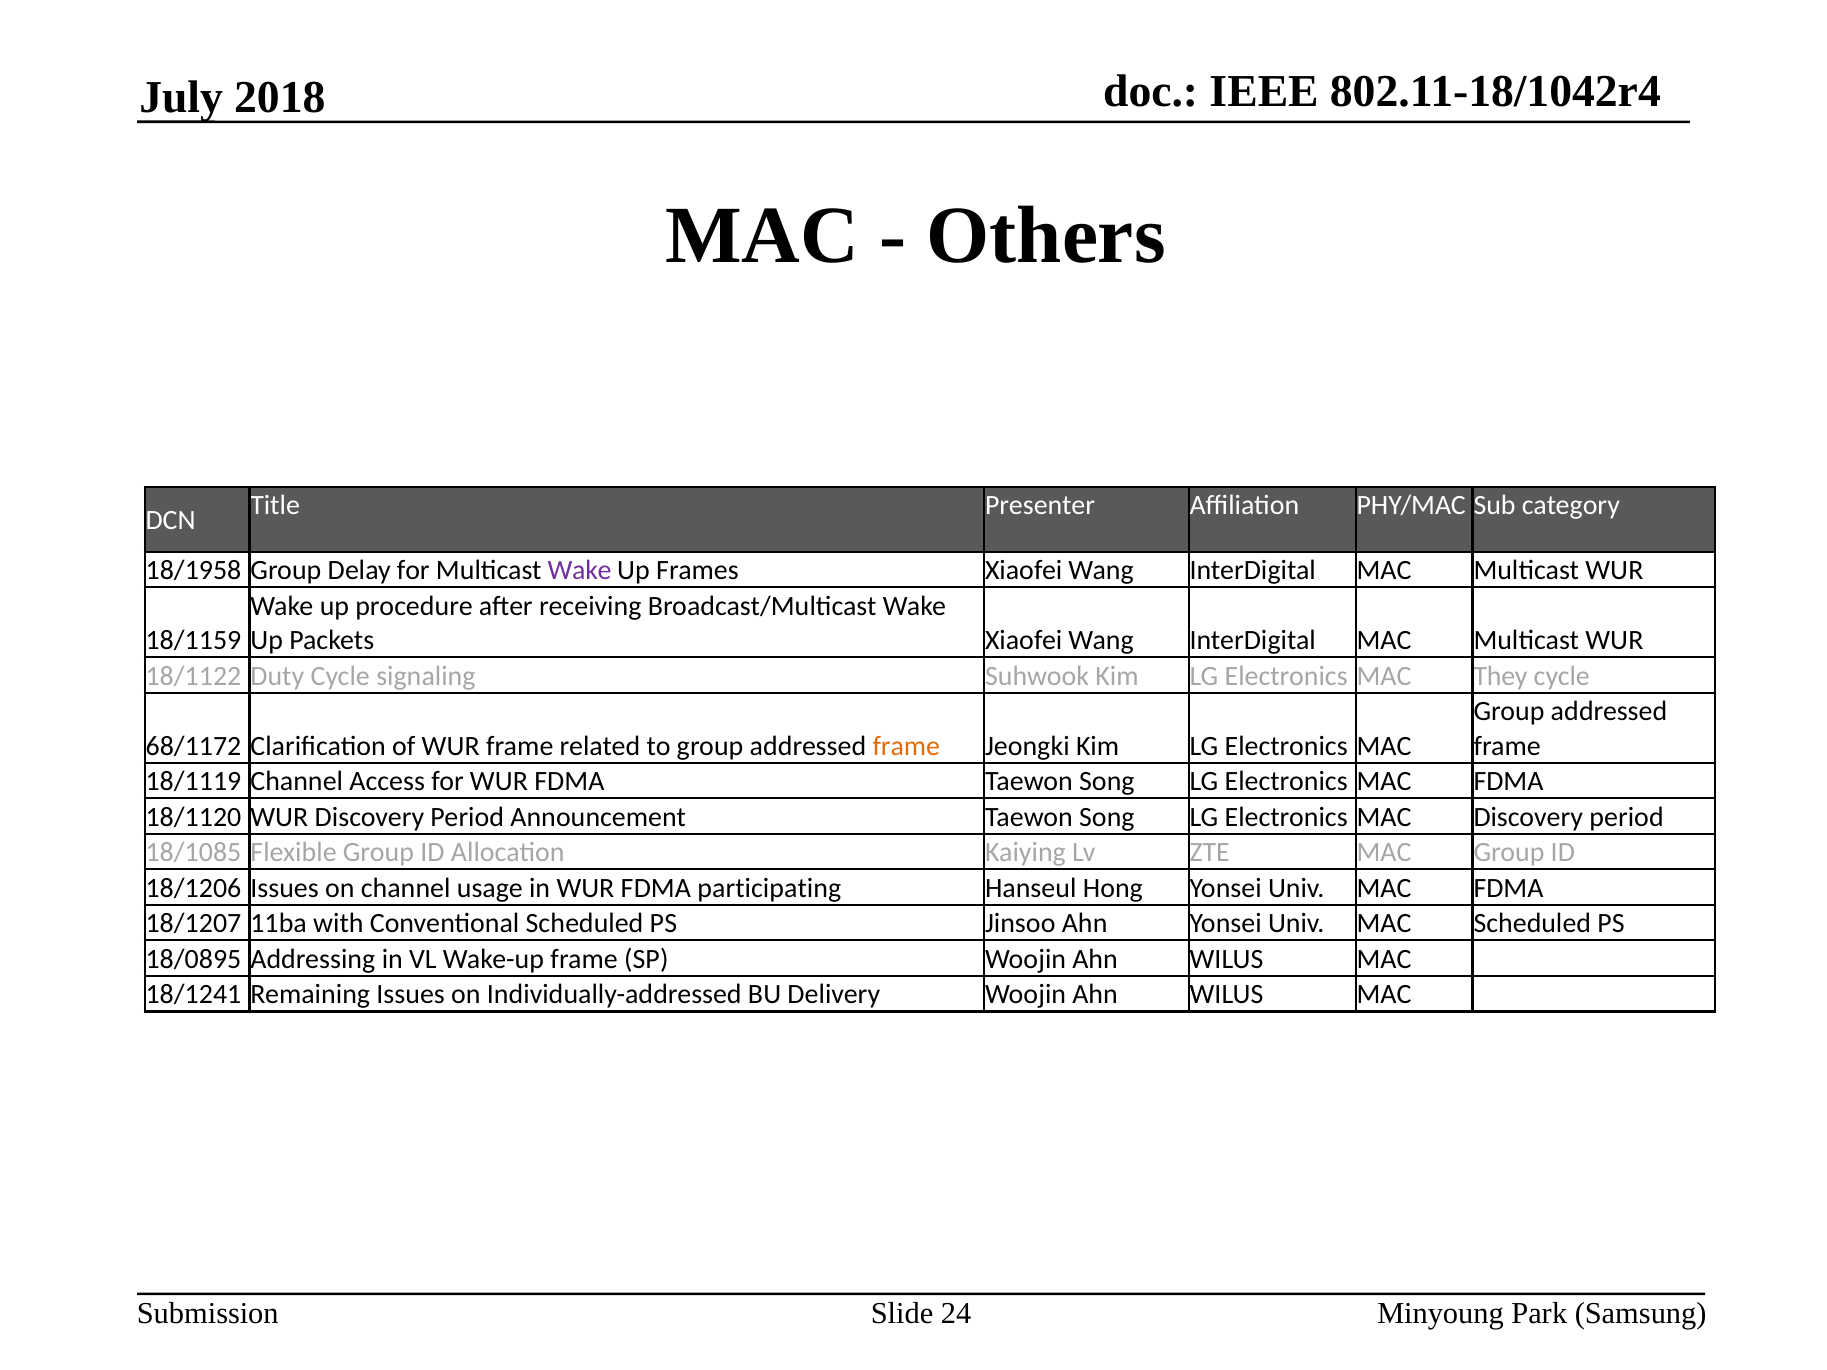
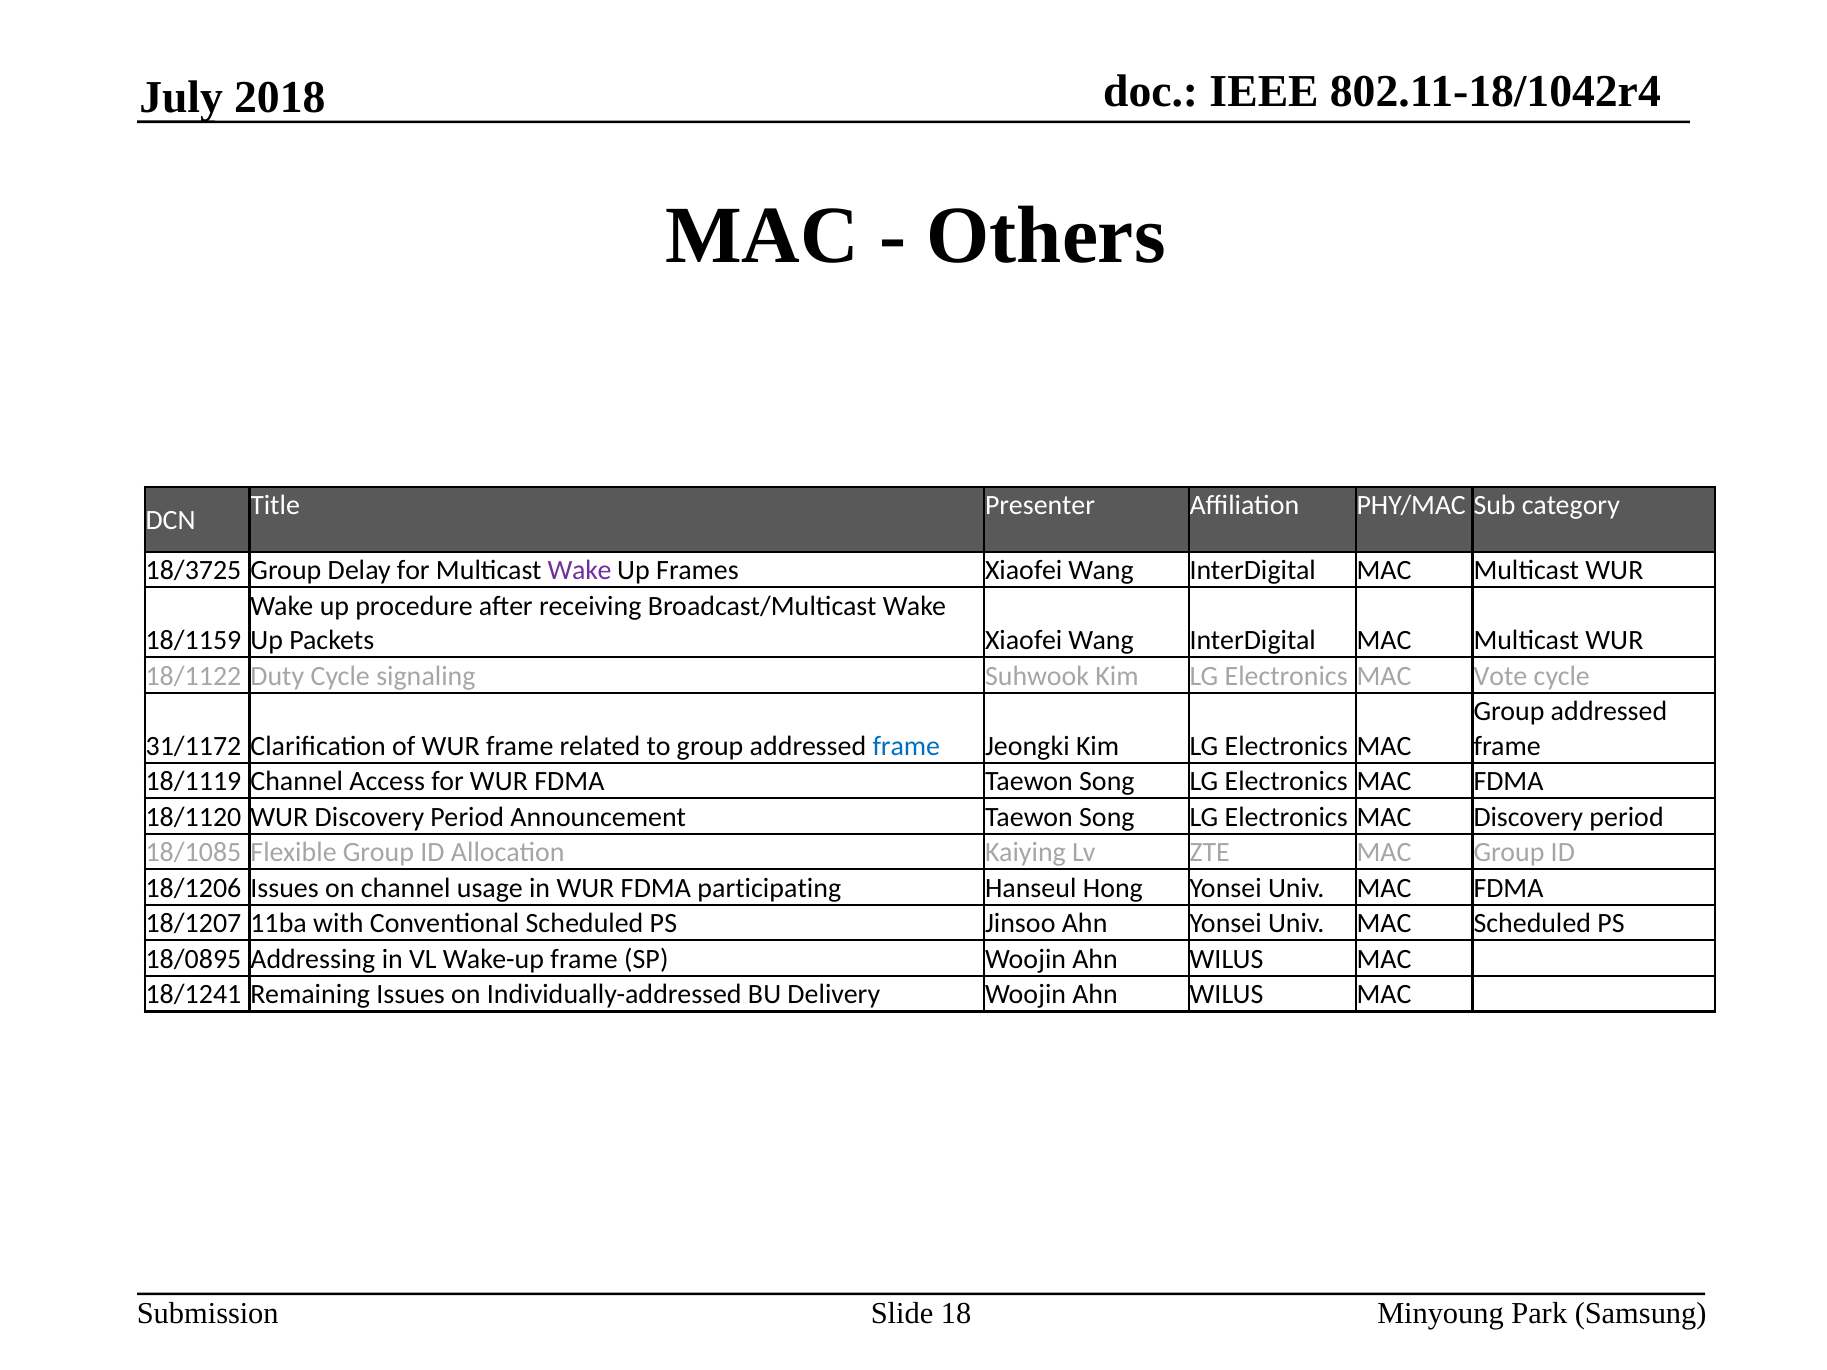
18/1958: 18/1958 -> 18/3725
They: They -> Vote
68/1172: 68/1172 -> 31/1172
frame at (906, 746) colour: orange -> blue
24: 24 -> 18
